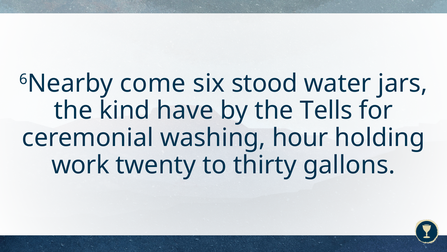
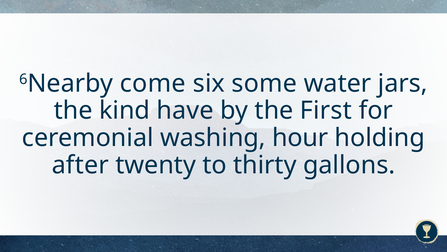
stood: stood -> some
Tells: Tells -> First
work: work -> after
